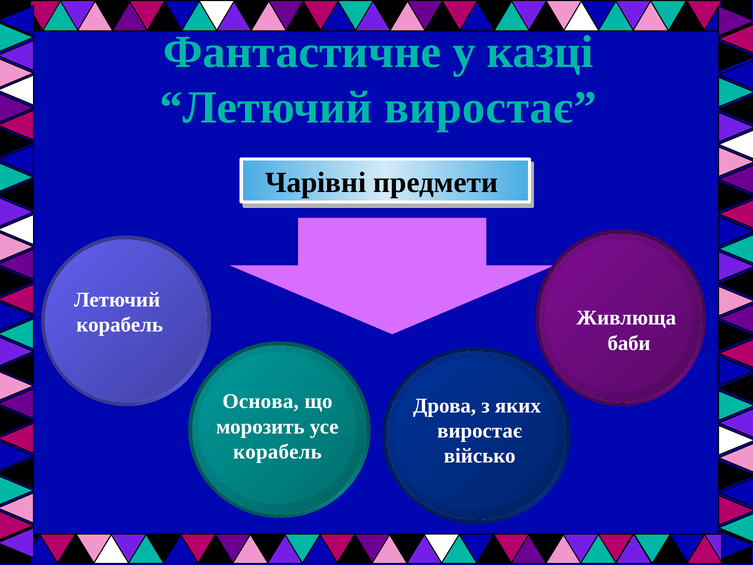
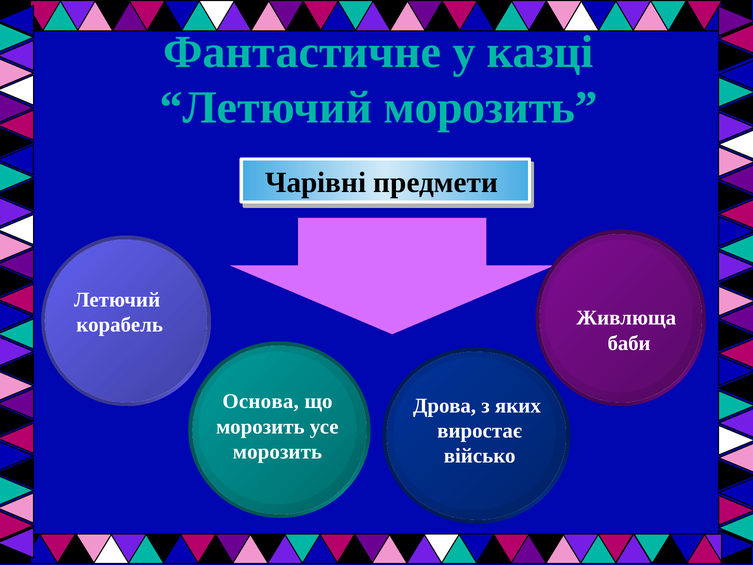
Летючий виростає: виростає -> морозить
корабель at (277, 452): корабель -> морозить
